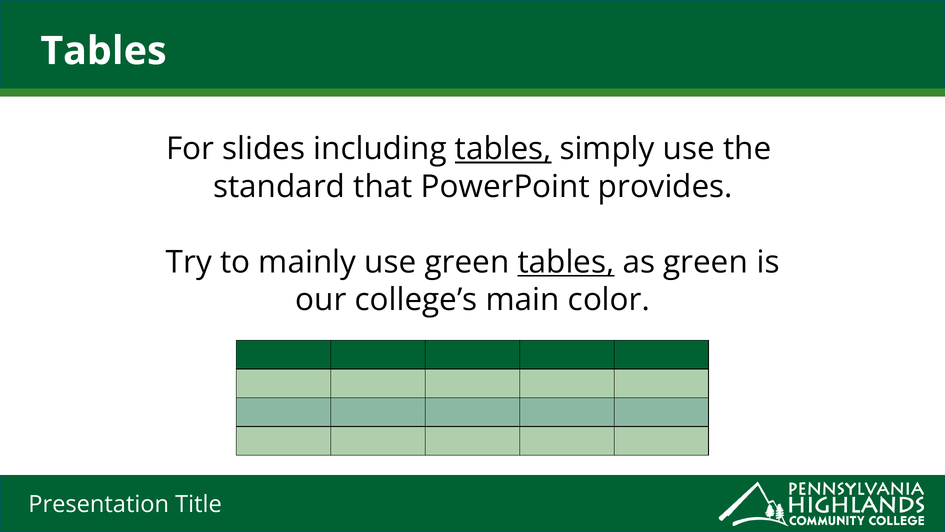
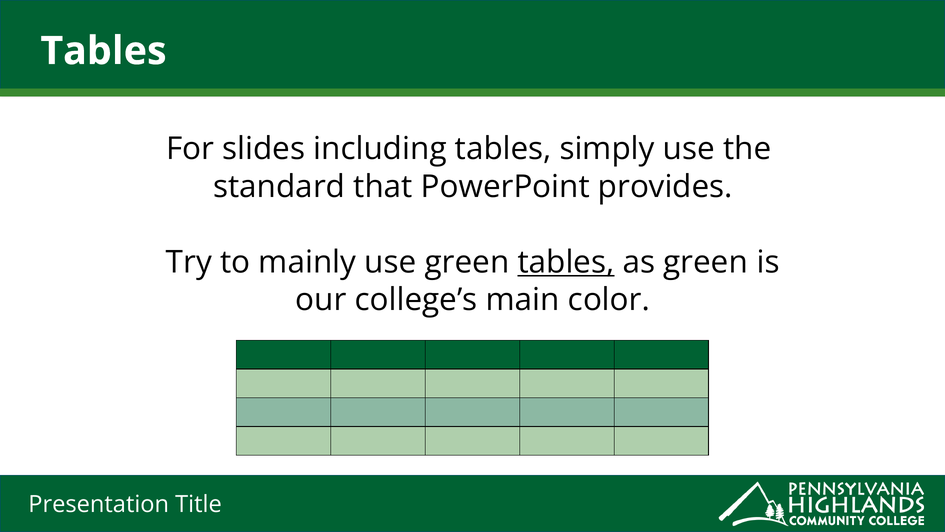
tables at (503, 149) underline: present -> none
